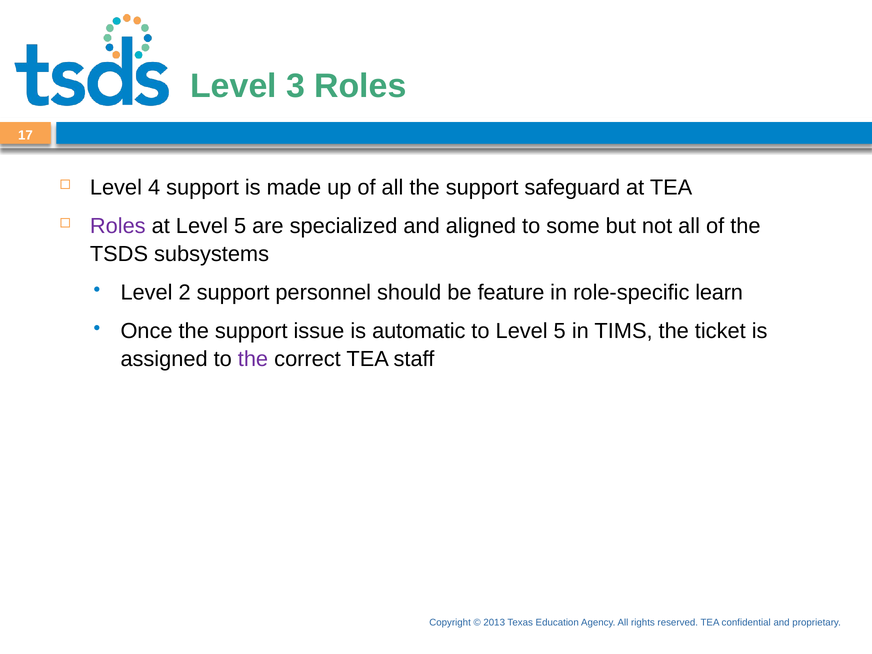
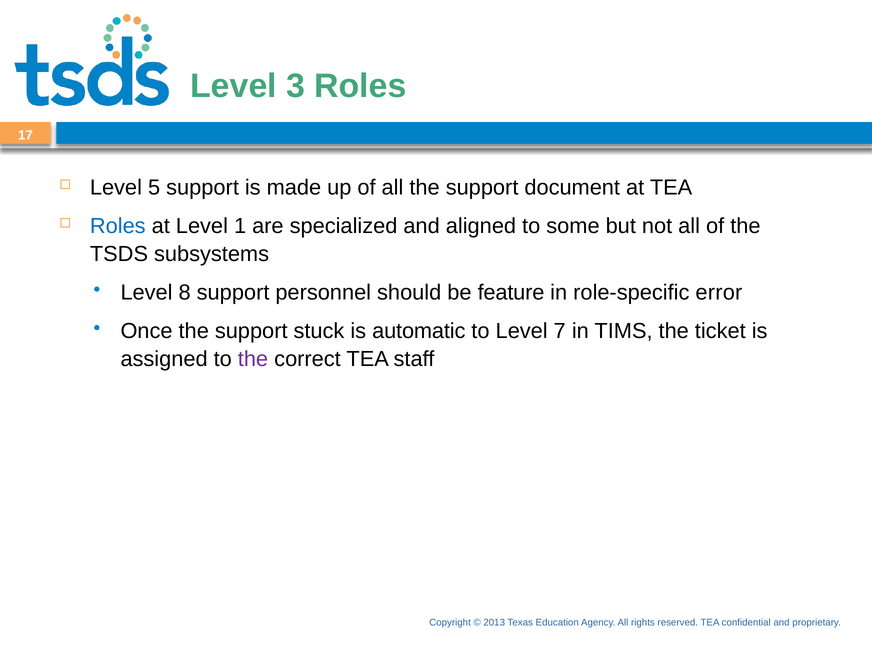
4: 4 -> 5
safeguard: safeguard -> document
Roles at (118, 226) colour: purple -> blue
at Level 5: 5 -> 1
2: 2 -> 8
learn: learn -> error
issue: issue -> stuck
to Level 5: 5 -> 7
